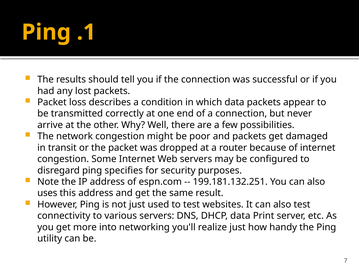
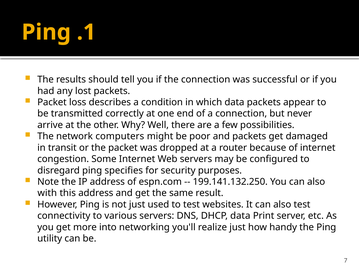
network congestion: congestion -> computers
199.181.132.251: 199.181.132.251 -> 199.141.132.250
uses: uses -> with
